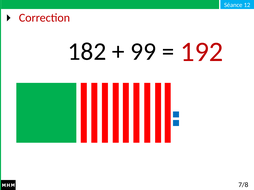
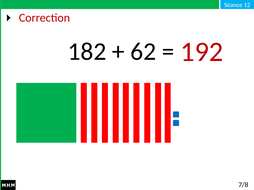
99: 99 -> 62
